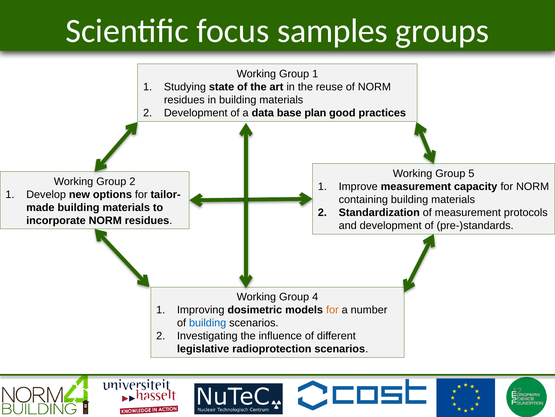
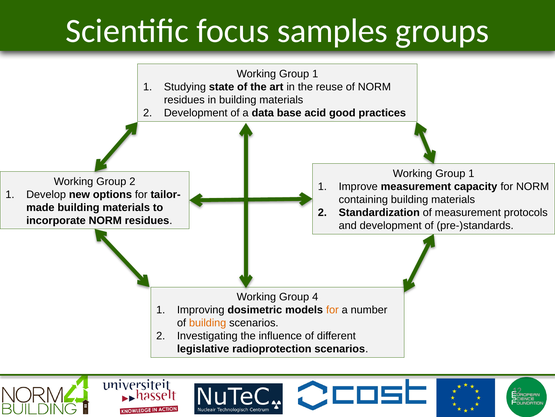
plan: plan -> acid
5 at (471, 173): 5 -> 1
building at (208, 322) colour: blue -> orange
